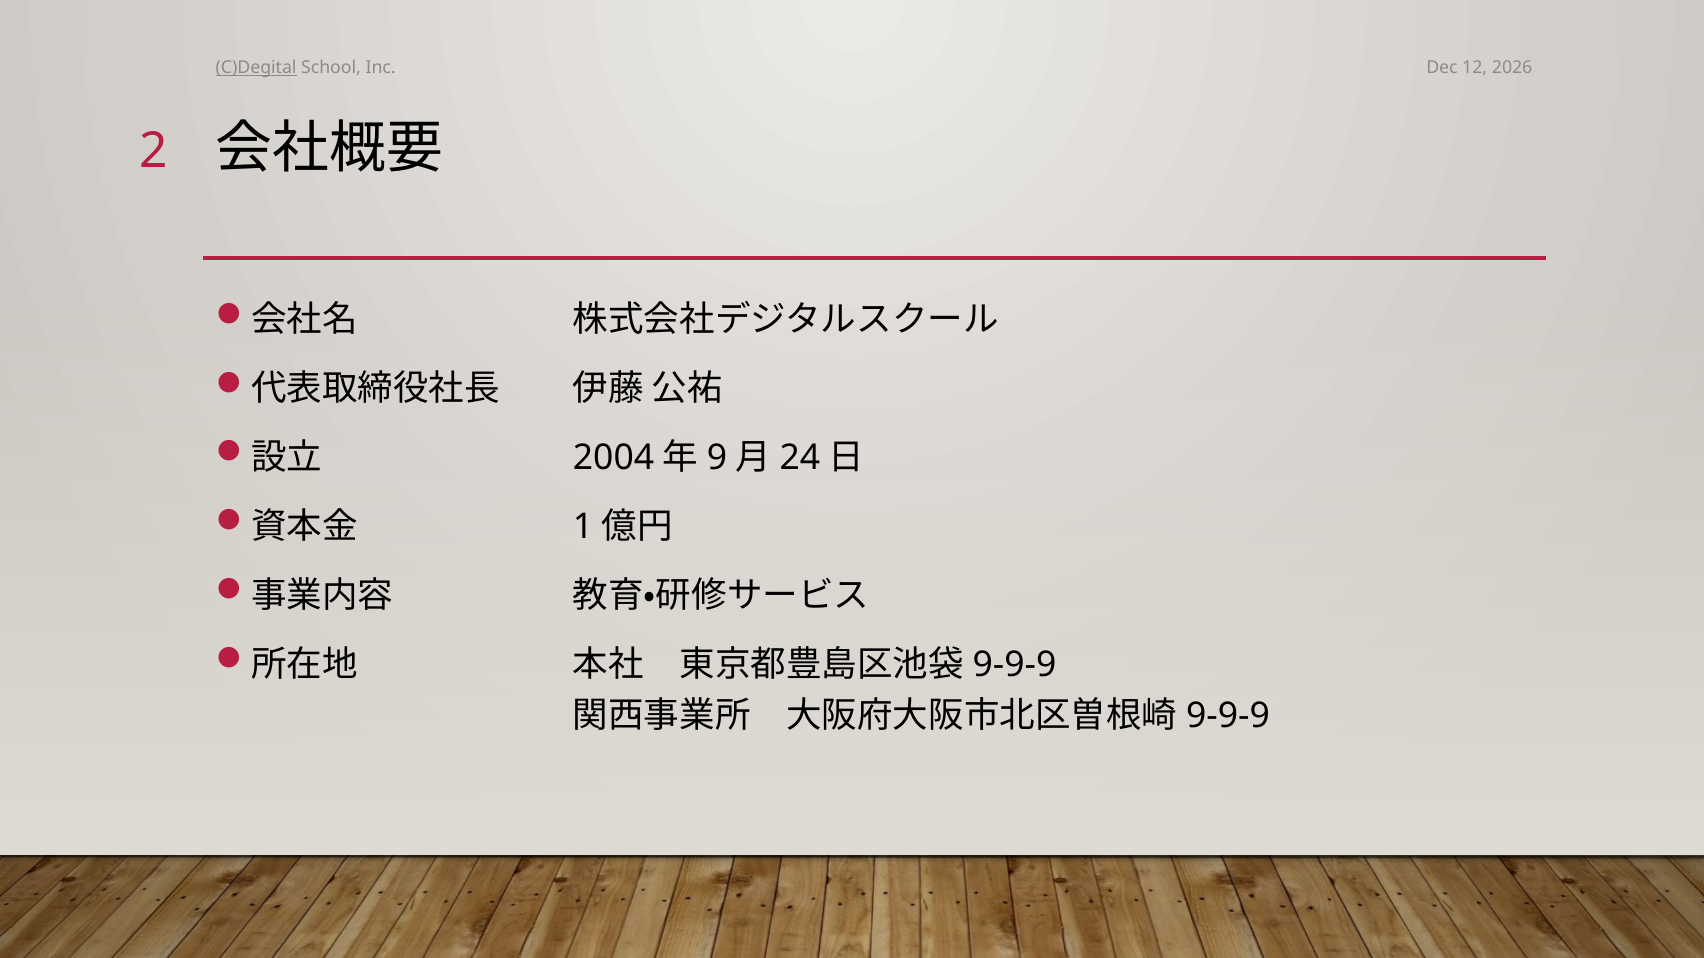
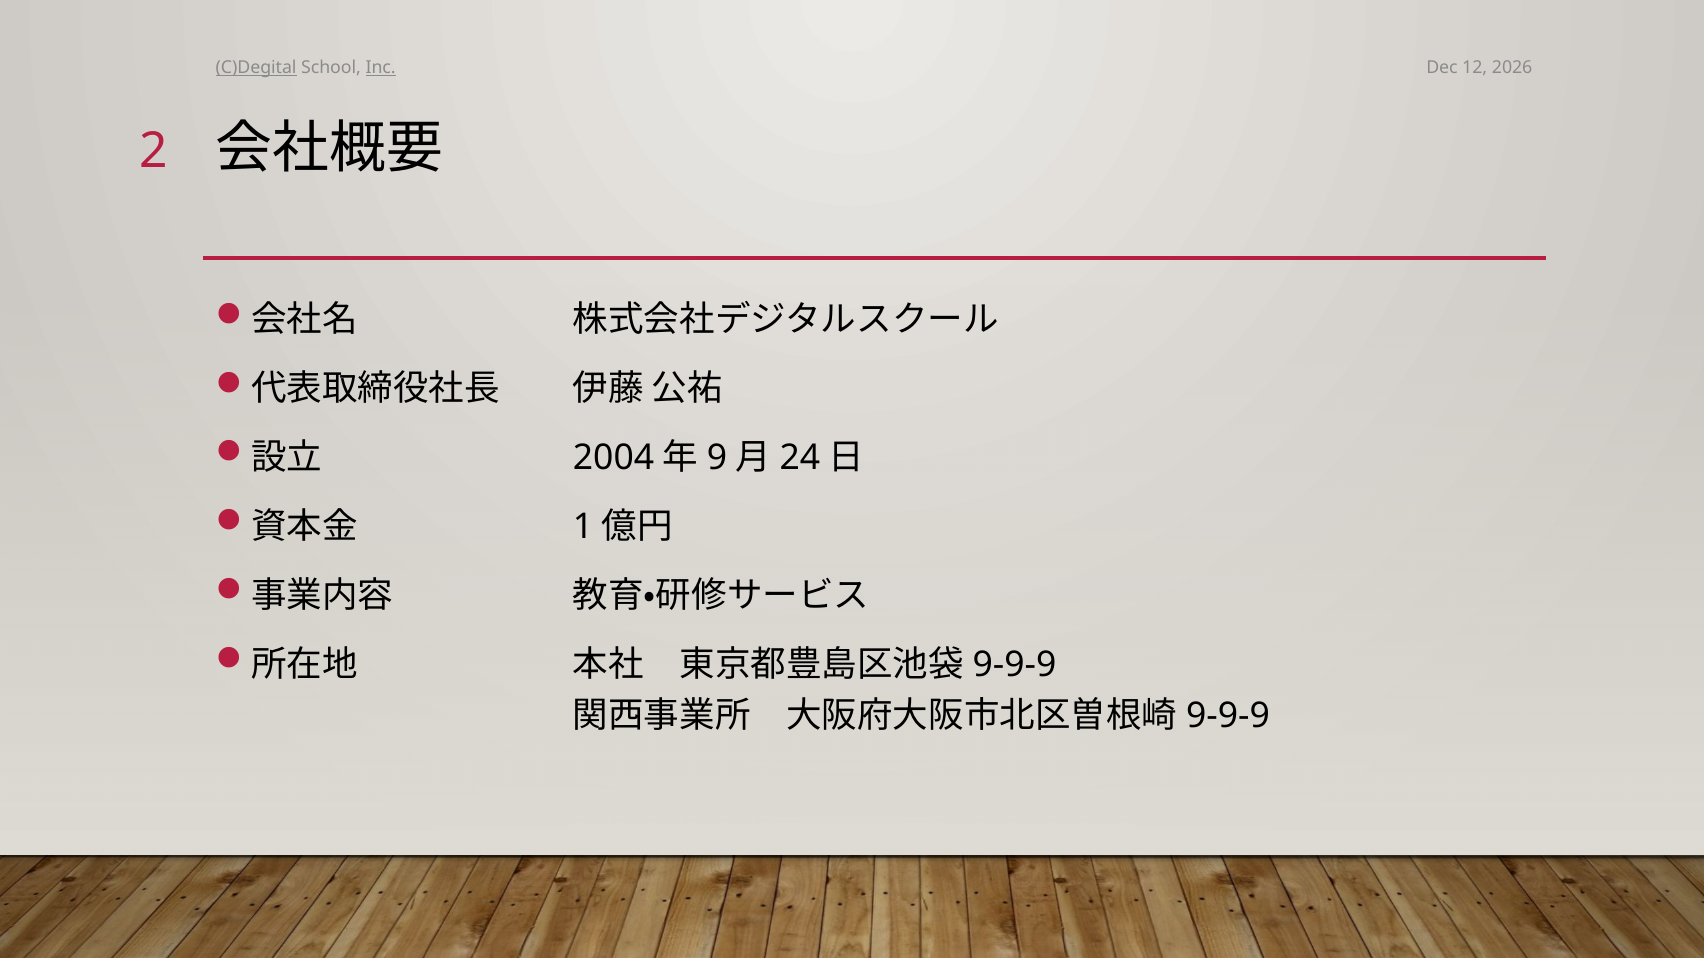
Inc underline: none -> present
